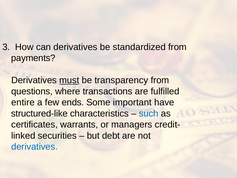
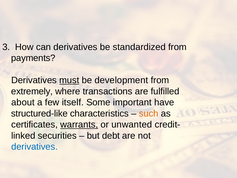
transparency: transparency -> development
questions: questions -> extremely
entire: entire -> about
ends: ends -> itself
such colour: blue -> orange
warrants underline: none -> present
managers: managers -> unwanted
